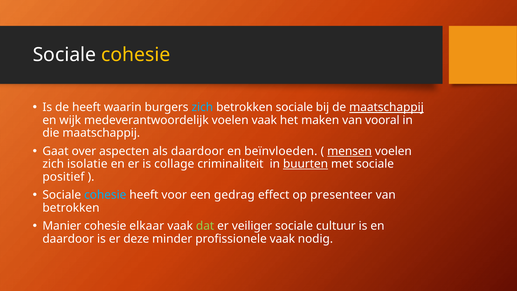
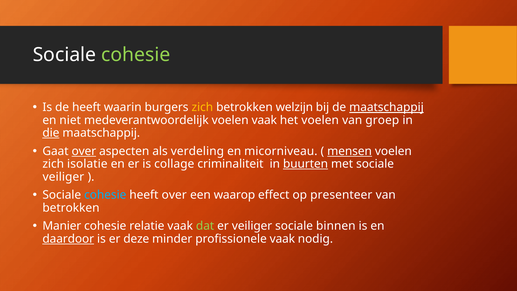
cohesie at (136, 55) colour: yellow -> light green
zich at (202, 107) colour: light blue -> yellow
betrokken sociale: sociale -> welzijn
wijk: wijk -> niet
het maken: maken -> voelen
vooral: vooral -> groep
die underline: none -> present
over at (84, 151) underline: none -> present
als daardoor: daardoor -> verdeling
beïnvloeden: beïnvloeden -> micorniveau
positief at (63, 177): positief -> veiliger
heeft voor: voor -> over
gedrag: gedrag -> waarop
elkaar: elkaar -> relatie
cultuur: cultuur -> binnen
daardoor at (68, 239) underline: none -> present
